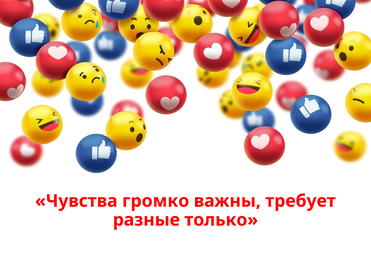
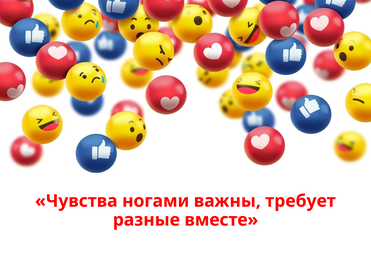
громко: громко -> ногами
только: только -> вместе
